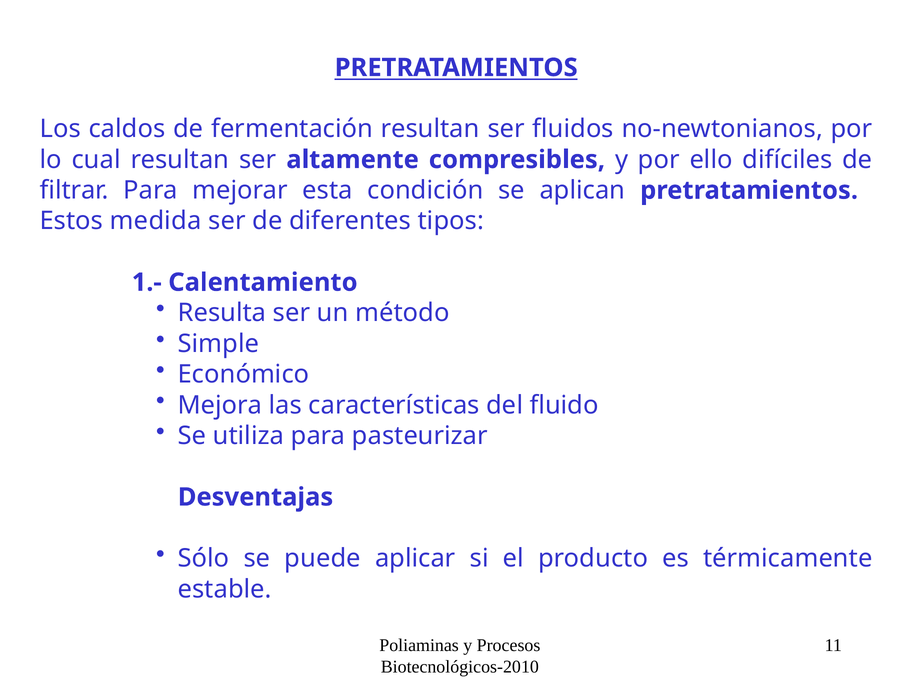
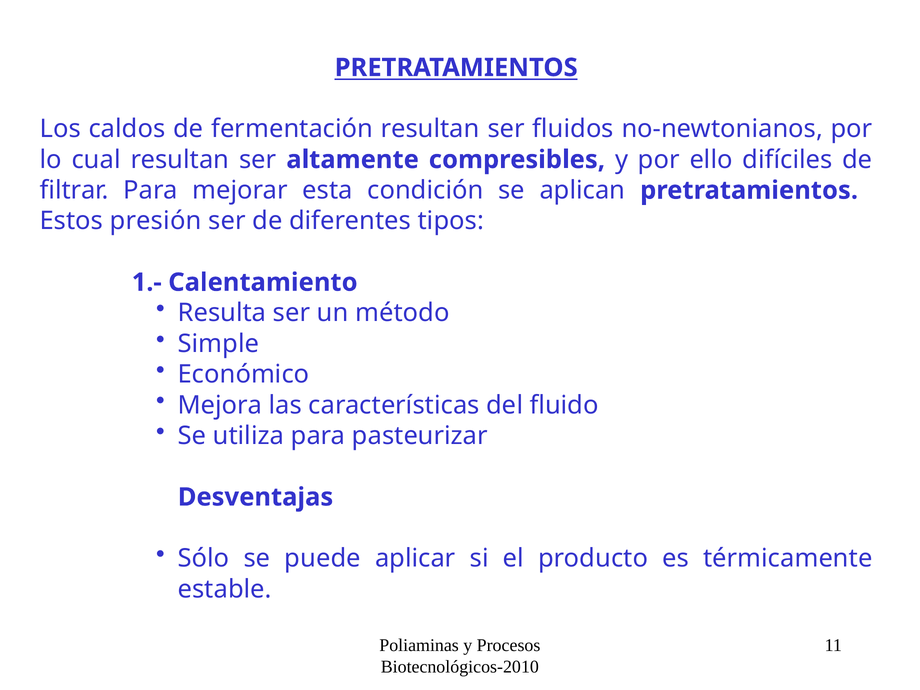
medida: medida -> presión
